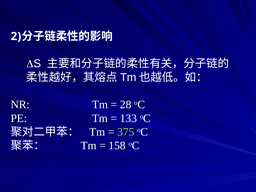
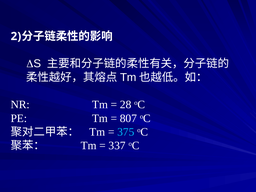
133: 133 -> 807
375 colour: light green -> light blue
158: 158 -> 337
